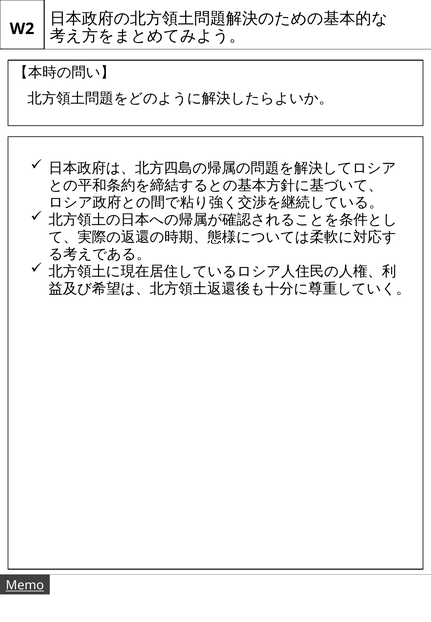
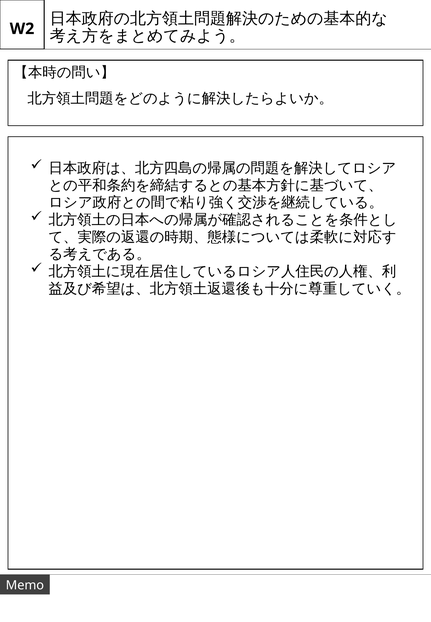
Memo underline: present -> none
